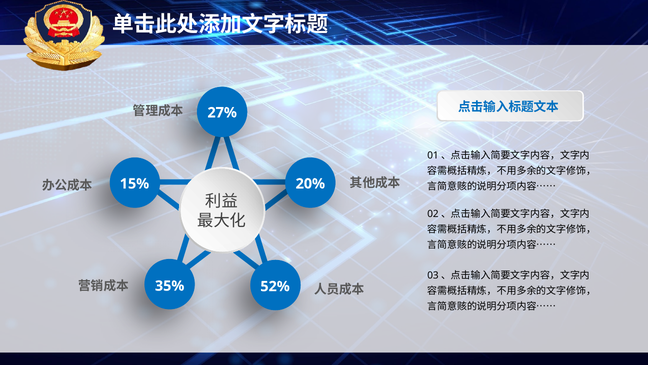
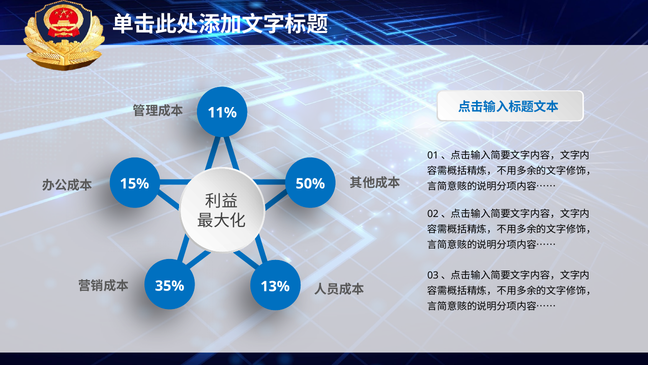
27%: 27% -> 11%
20%: 20% -> 50%
52%: 52% -> 13%
